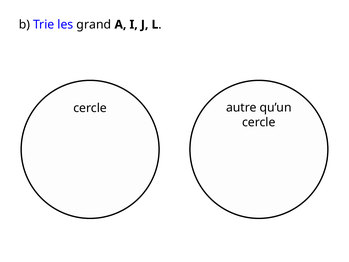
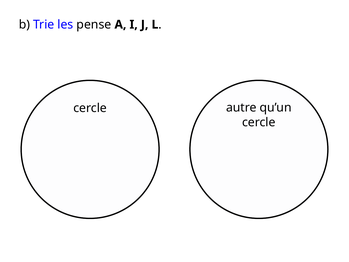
grand: grand -> pense
